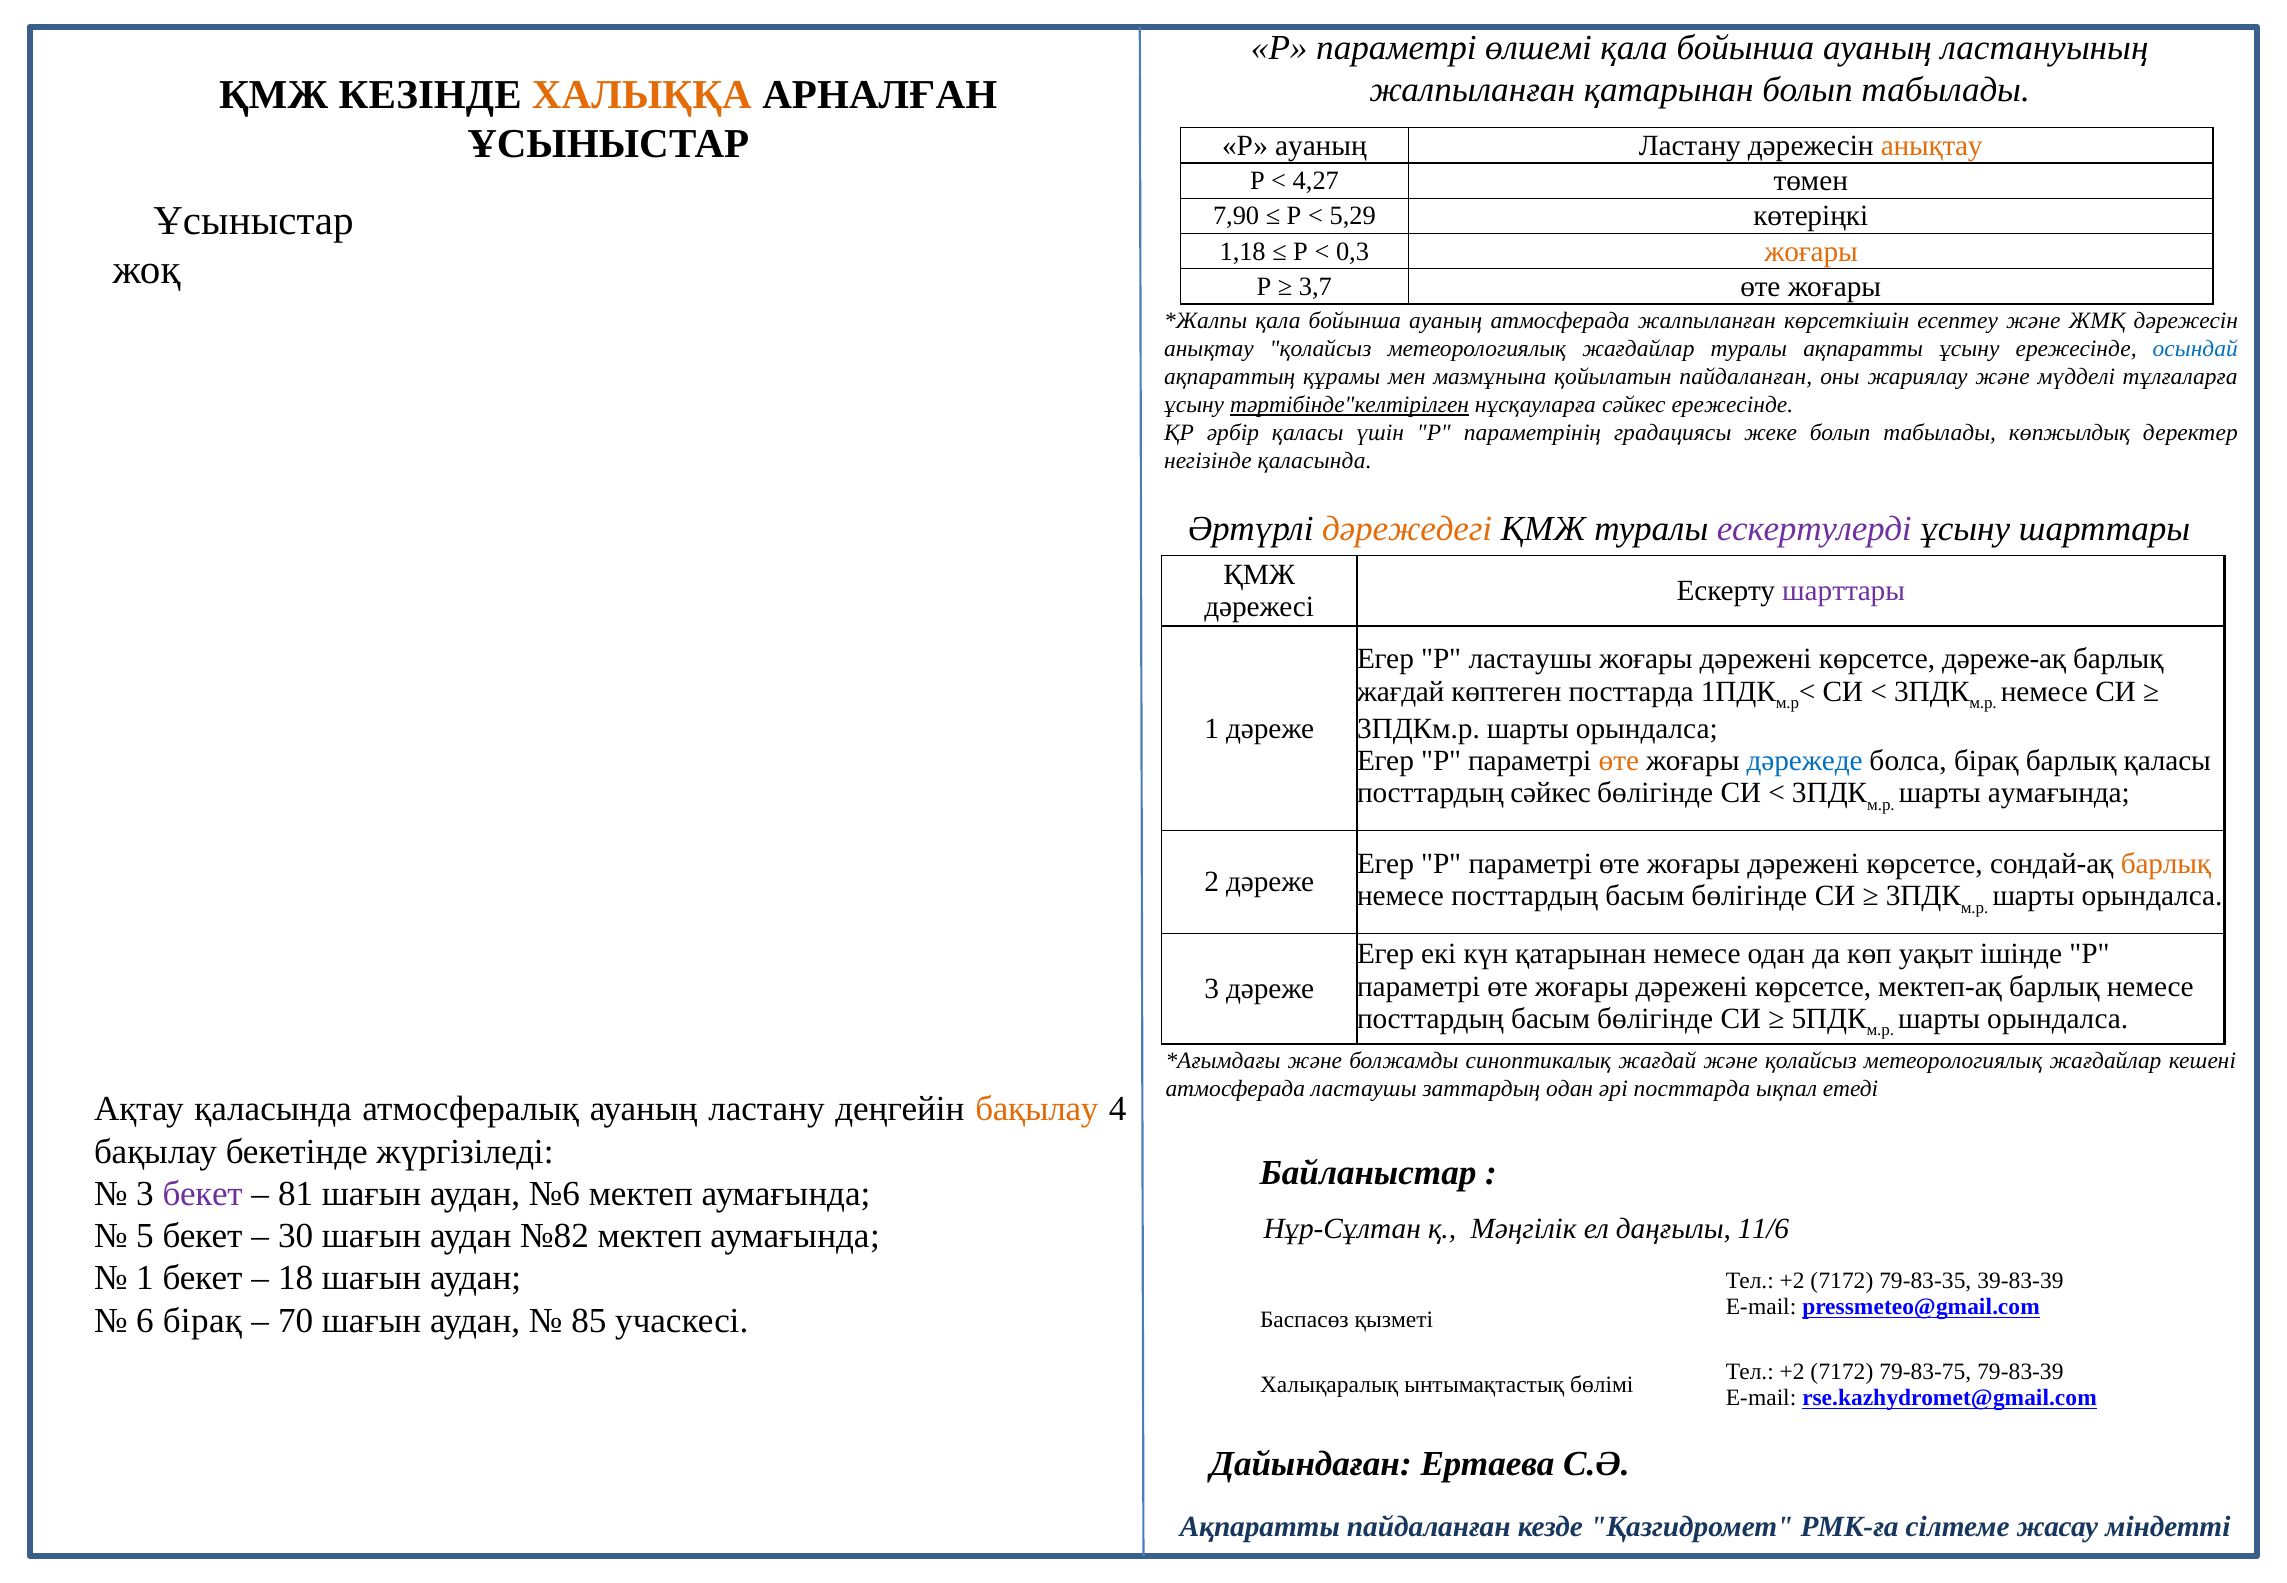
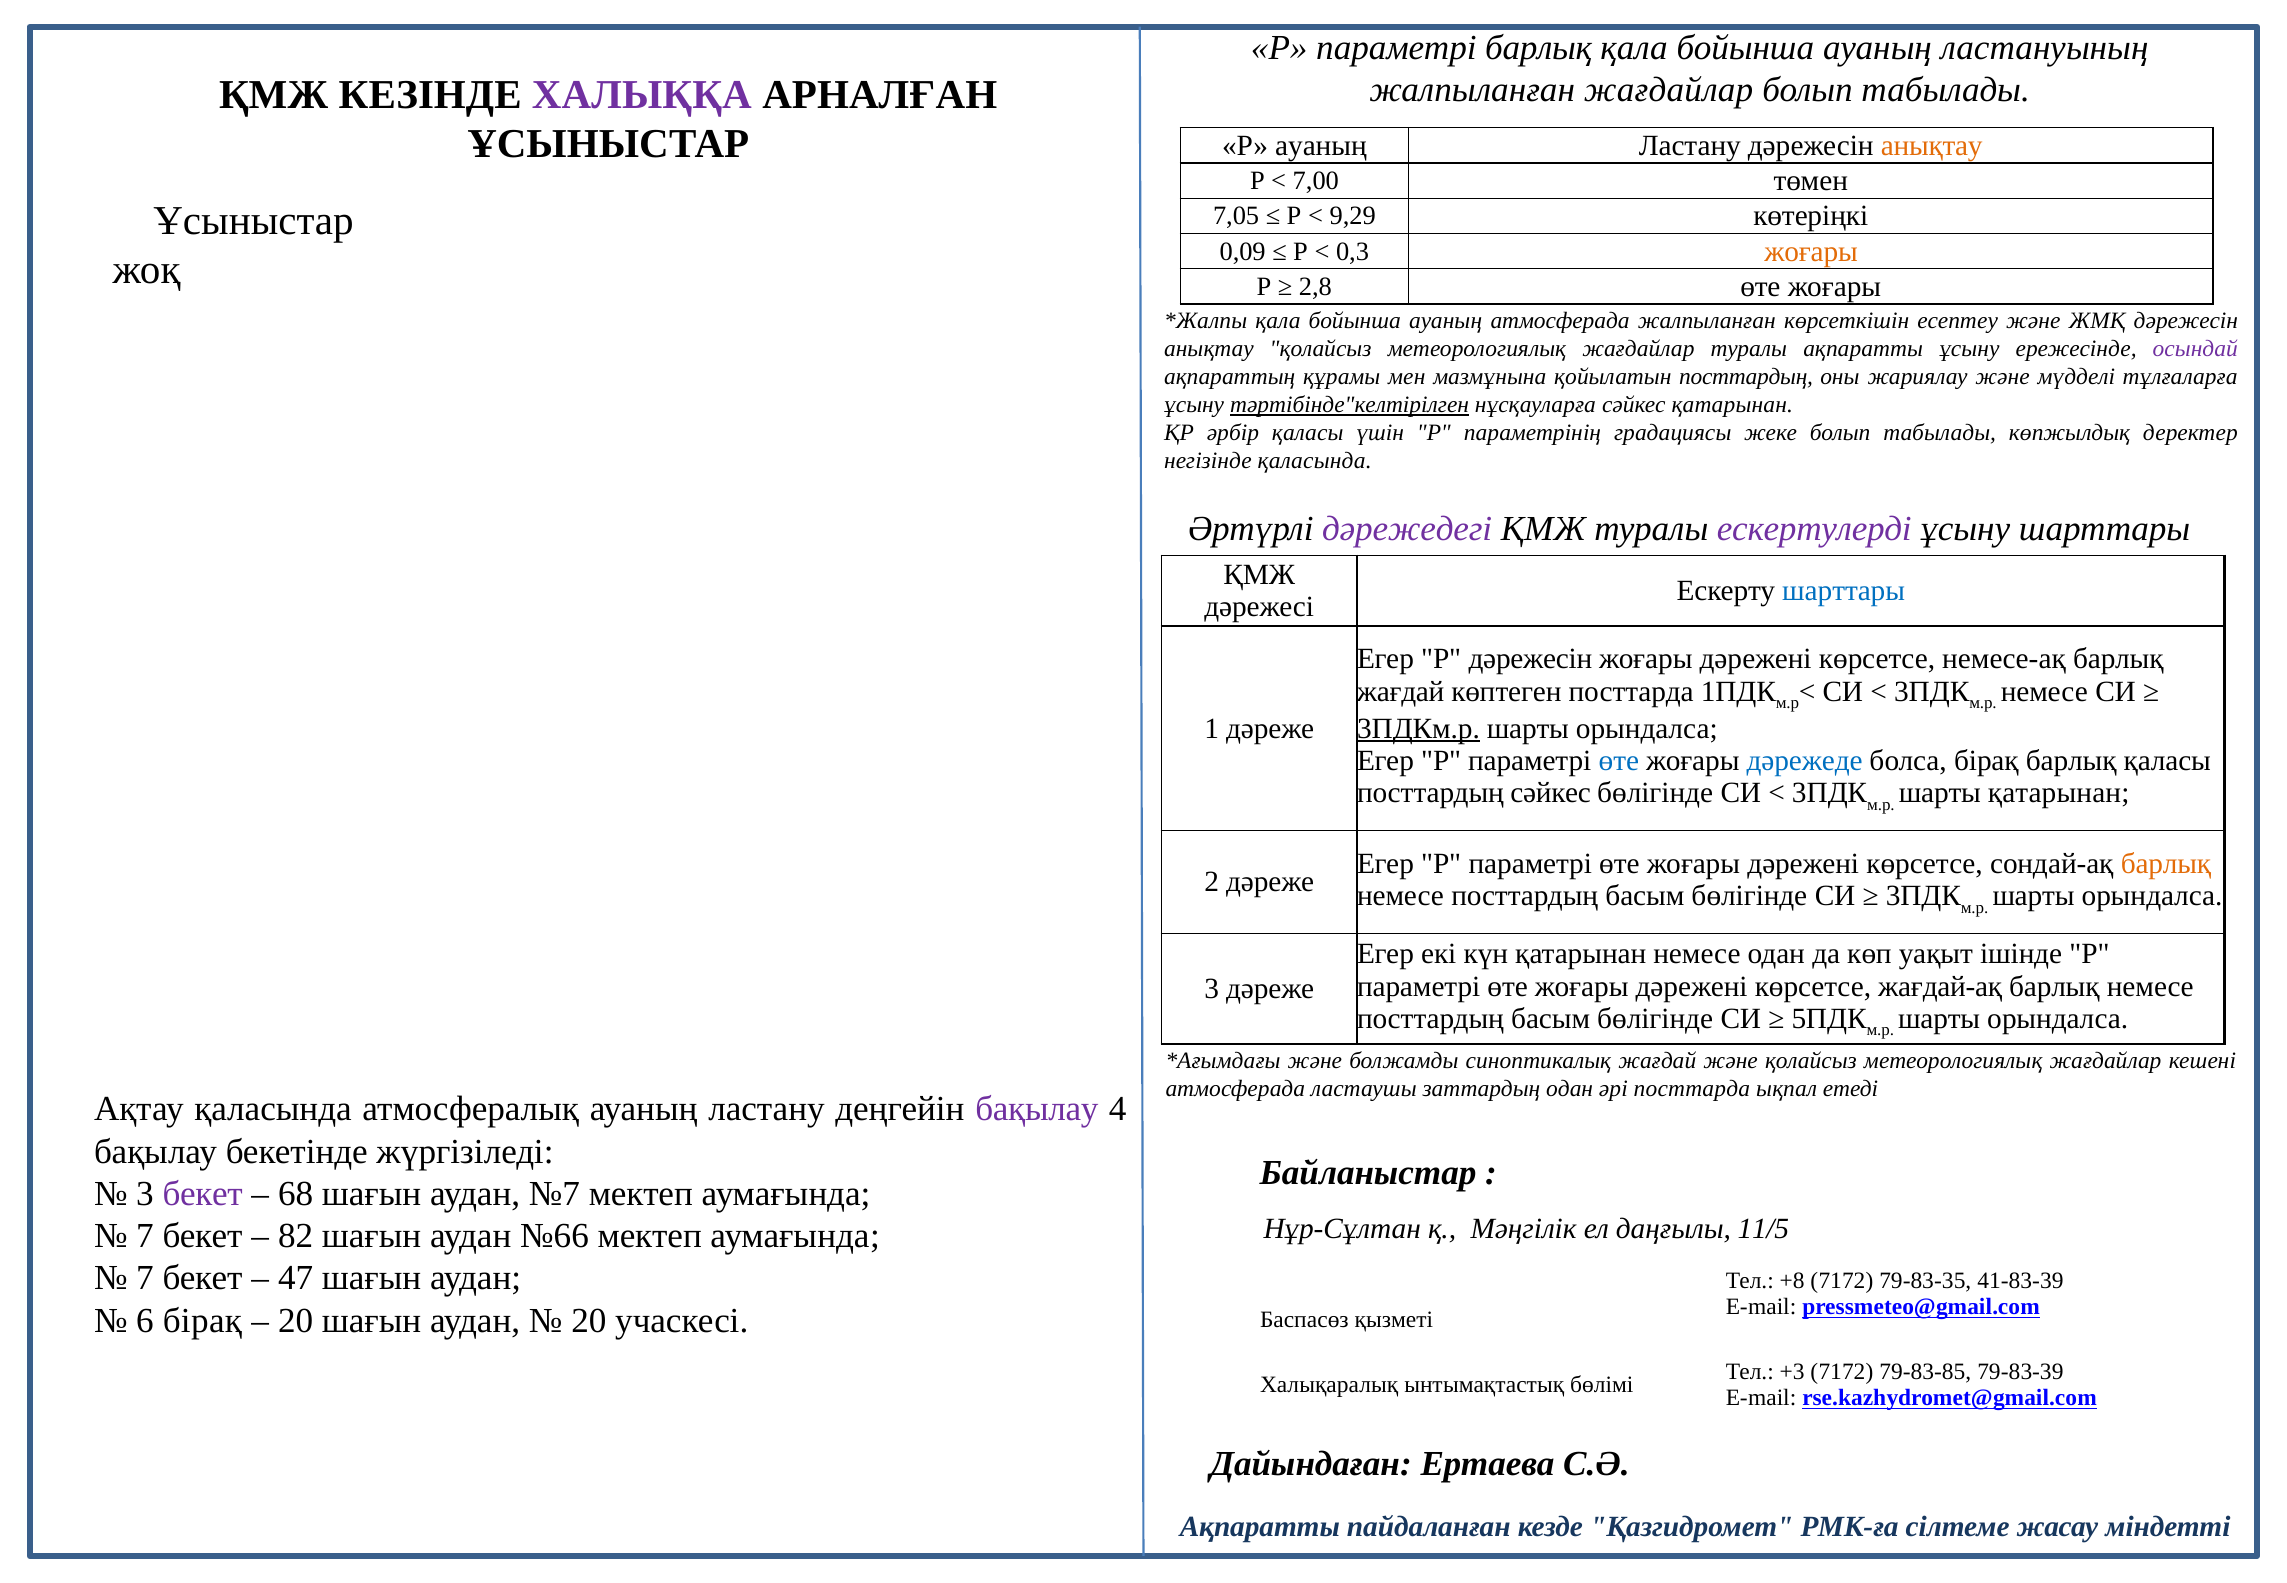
параметрі өлшемі: өлшемі -> барлық
жалпыланған қатарынан: қатарынан -> жағдайлар
ХАЛЫҚҚА colour: orange -> purple
4,27: 4,27 -> 7,00
7,90: 7,90 -> 7,05
5,29: 5,29 -> 9,29
1,18: 1,18 -> 0,09
3,7: 3,7 -> 2,8
осындай colour: blue -> purple
қойылатын пайдаланған: пайдаланған -> посттардың
сәйкес ережесінде: ережесінде -> қатарынан
дәрежедегі colour: orange -> purple
шарттары at (1844, 591) colour: purple -> blue
Р ластаушы: ластаушы -> дәрежесін
дәреже-ақ: дәреже-ақ -> немесе-ақ
3ПДКм.р underline: none -> present
өте at (1619, 761) colour: orange -> blue
шарты аумағында: аумағында -> қатарынан
мектеп-ақ: мектеп-ақ -> жағдай-ақ
бақылау at (1037, 1110) colour: orange -> purple
81: 81 -> 68
№6: №6 -> №7
11/6: 11/6 -> 11/5
5 at (145, 1236): 5 -> 7
30: 30 -> 82
№82: №82 -> №66
1 at (145, 1278): 1 -> 7
18: 18 -> 47
+2 at (1792, 1281): +2 -> +8
39-83-39: 39-83-39 -> 41-83-39
70 at (296, 1321): 70 -> 20
85 at (589, 1321): 85 -> 20
+2 at (1792, 1372): +2 -> +3
79-83-75: 79-83-75 -> 79-83-85
